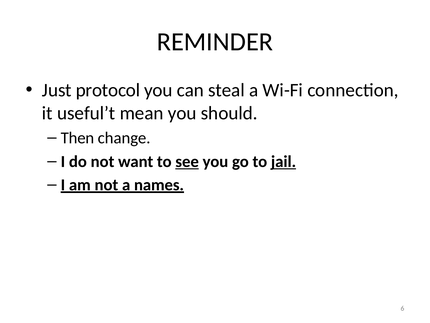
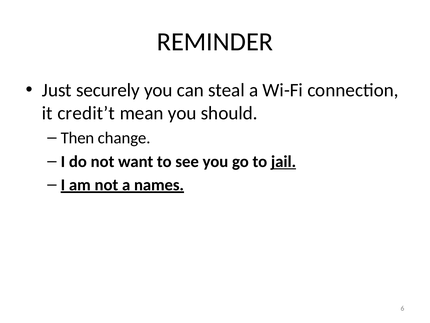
protocol: protocol -> securely
useful’t: useful’t -> credit’t
see underline: present -> none
